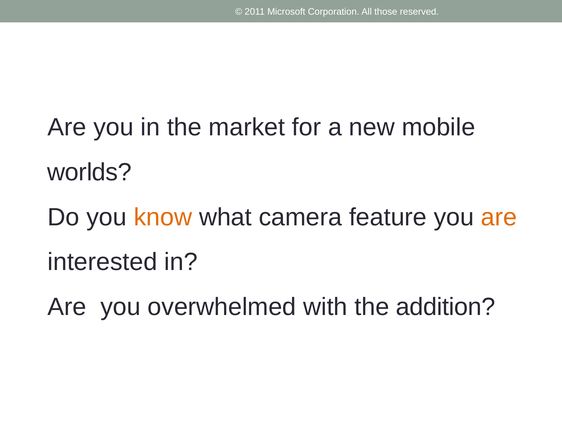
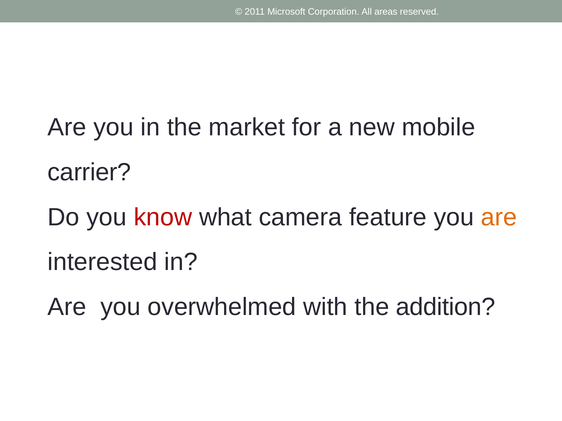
those: those -> areas
worlds: worlds -> carrier
know colour: orange -> red
